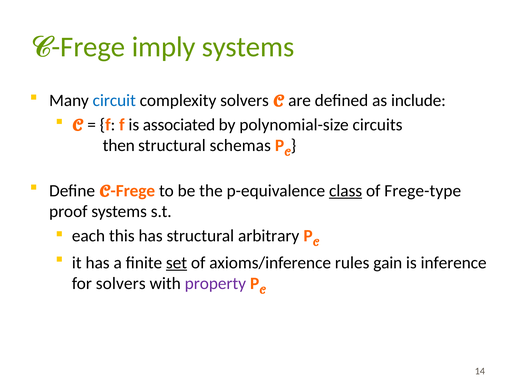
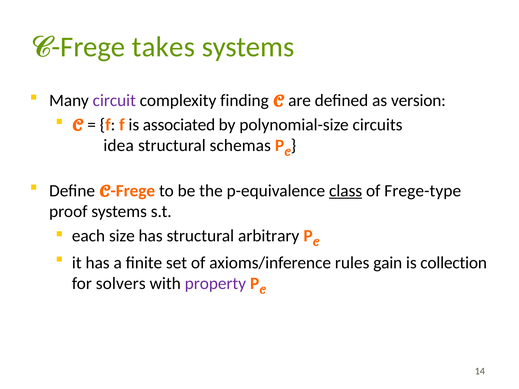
imply: imply -> takes
circuit colour: blue -> purple
complexity solvers: solvers -> finding
include: include -> version
then: then -> idea
this: this -> size
set underline: present -> none
inference: inference -> collection
